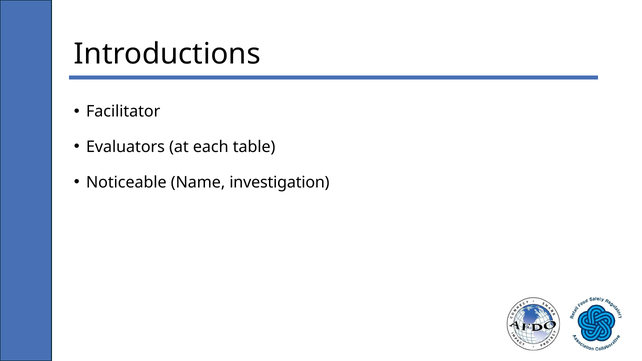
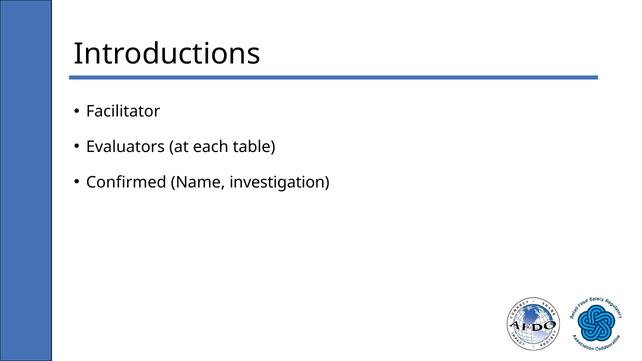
Noticeable: Noticeable -> Confirmed
